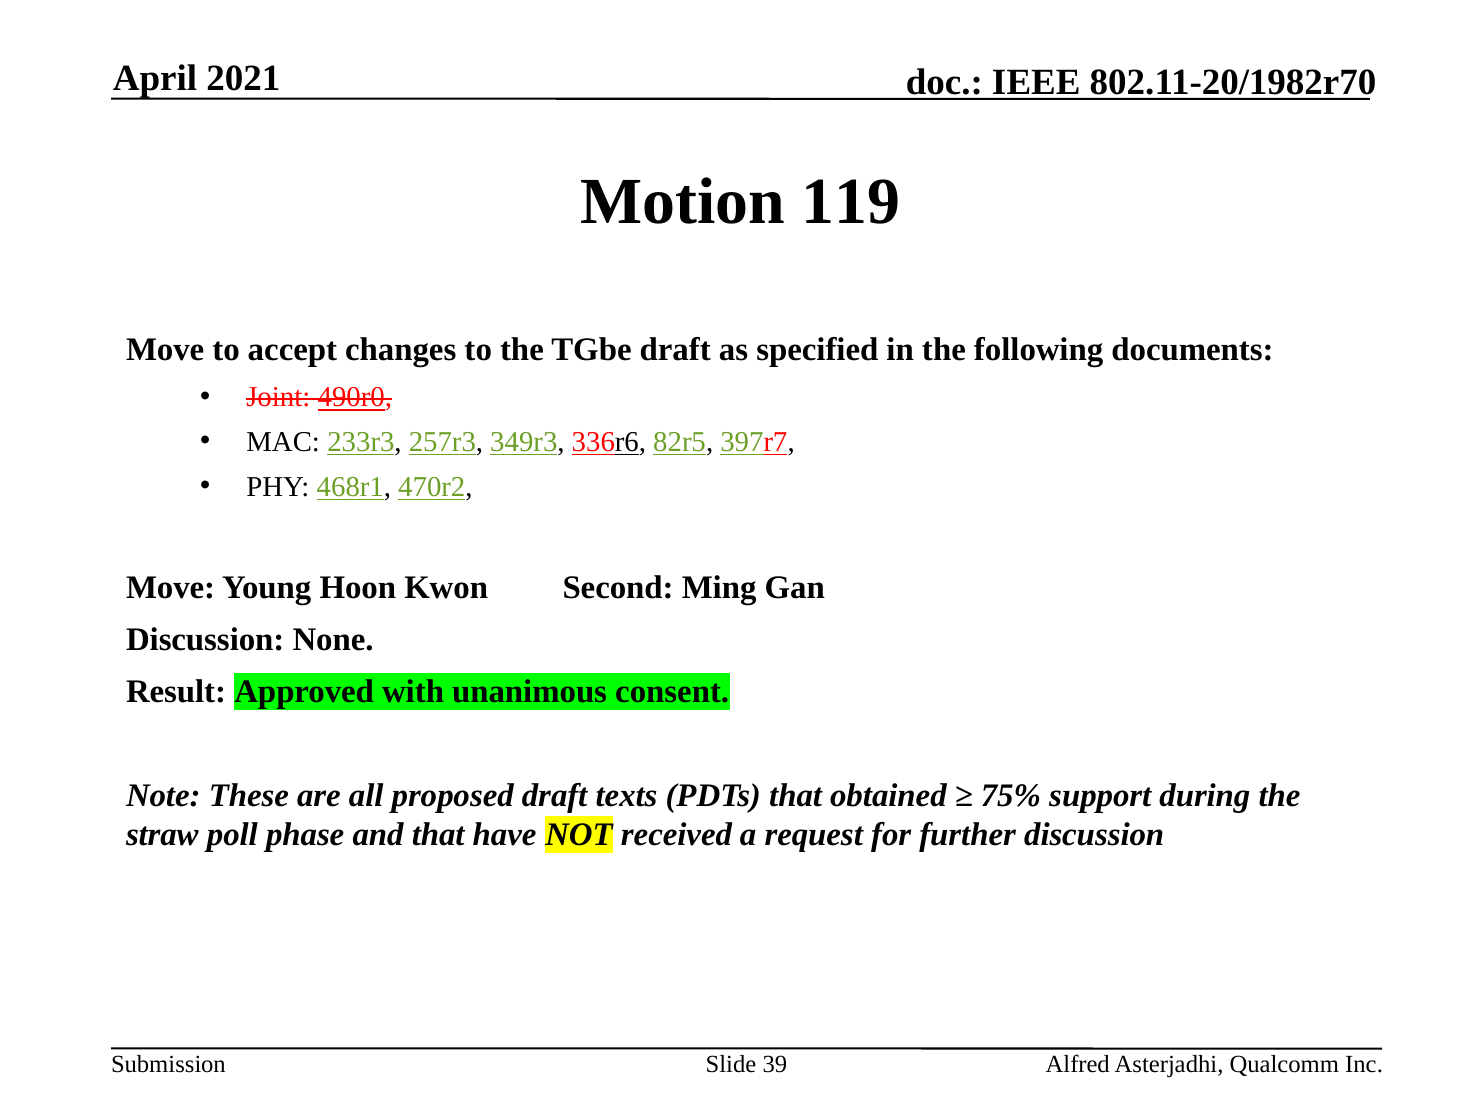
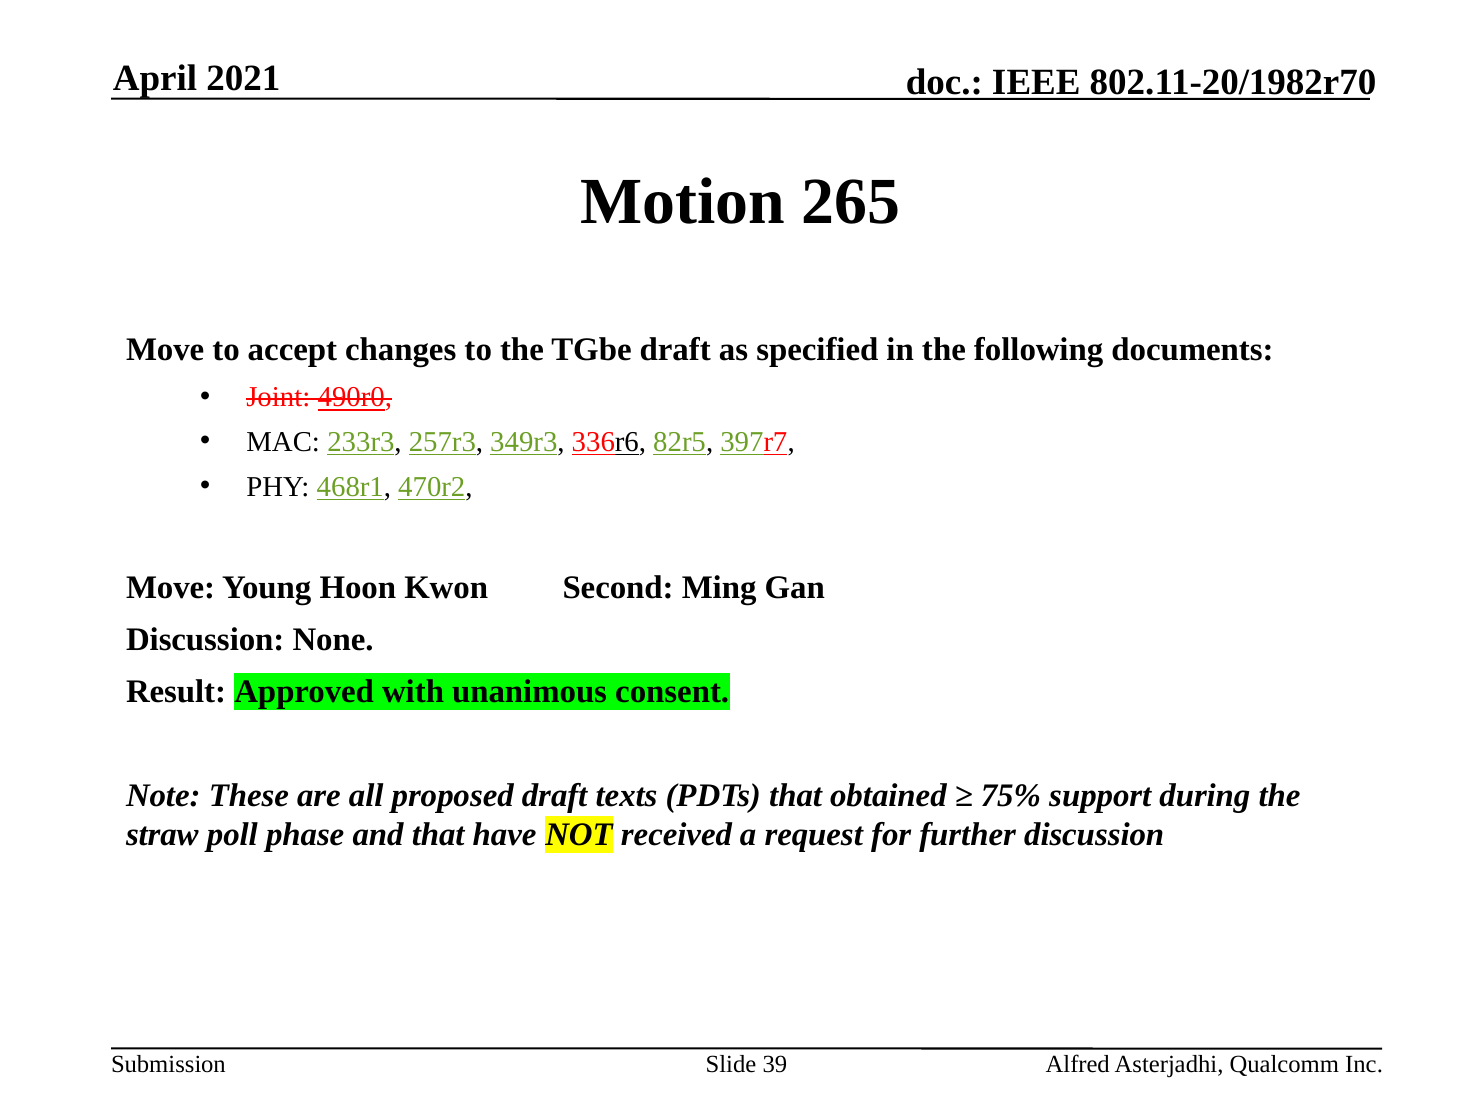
119: 119 -> 265
